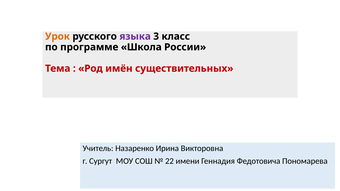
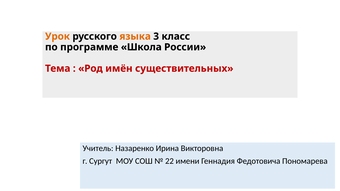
языка colour: purple -> orange
